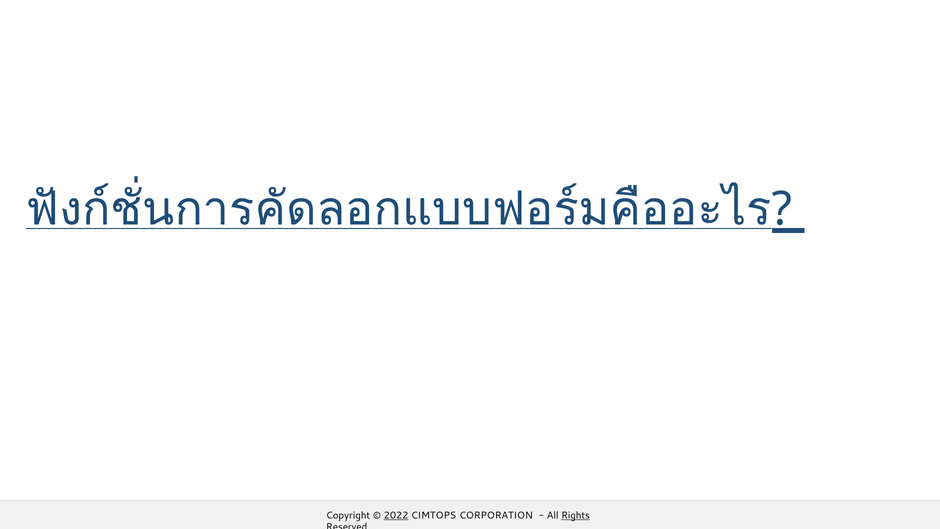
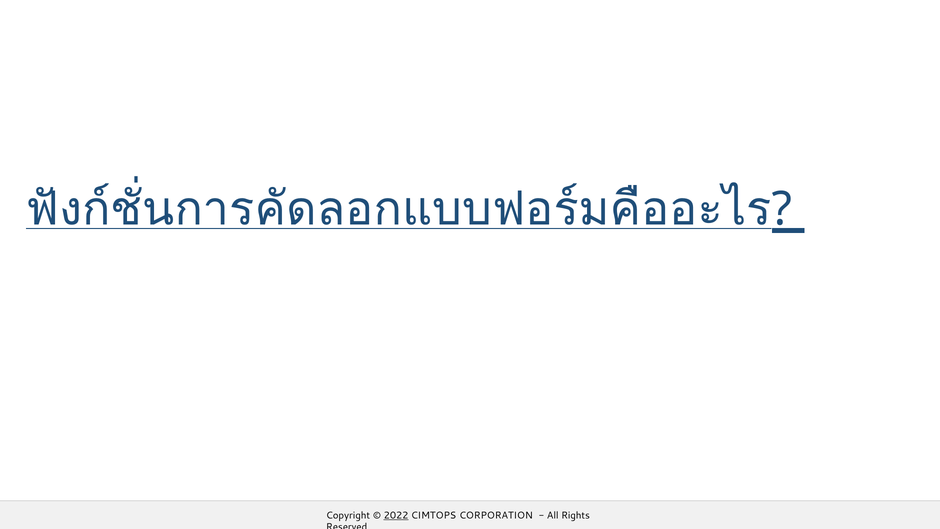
Rights underline: present -> none
